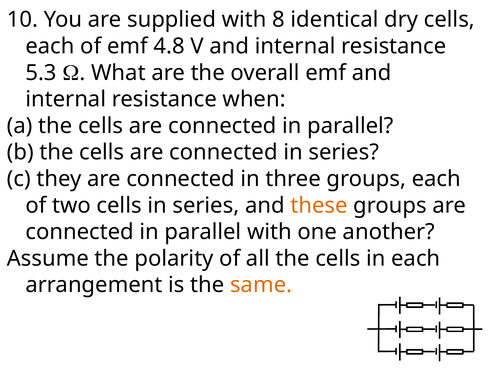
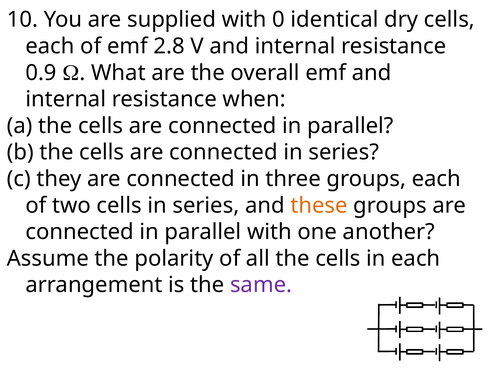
8: 8 -> 0
4.8: 4.8 -> 2.8
5.3: 5.3 -> 0.9
same colour: orange -> purple
